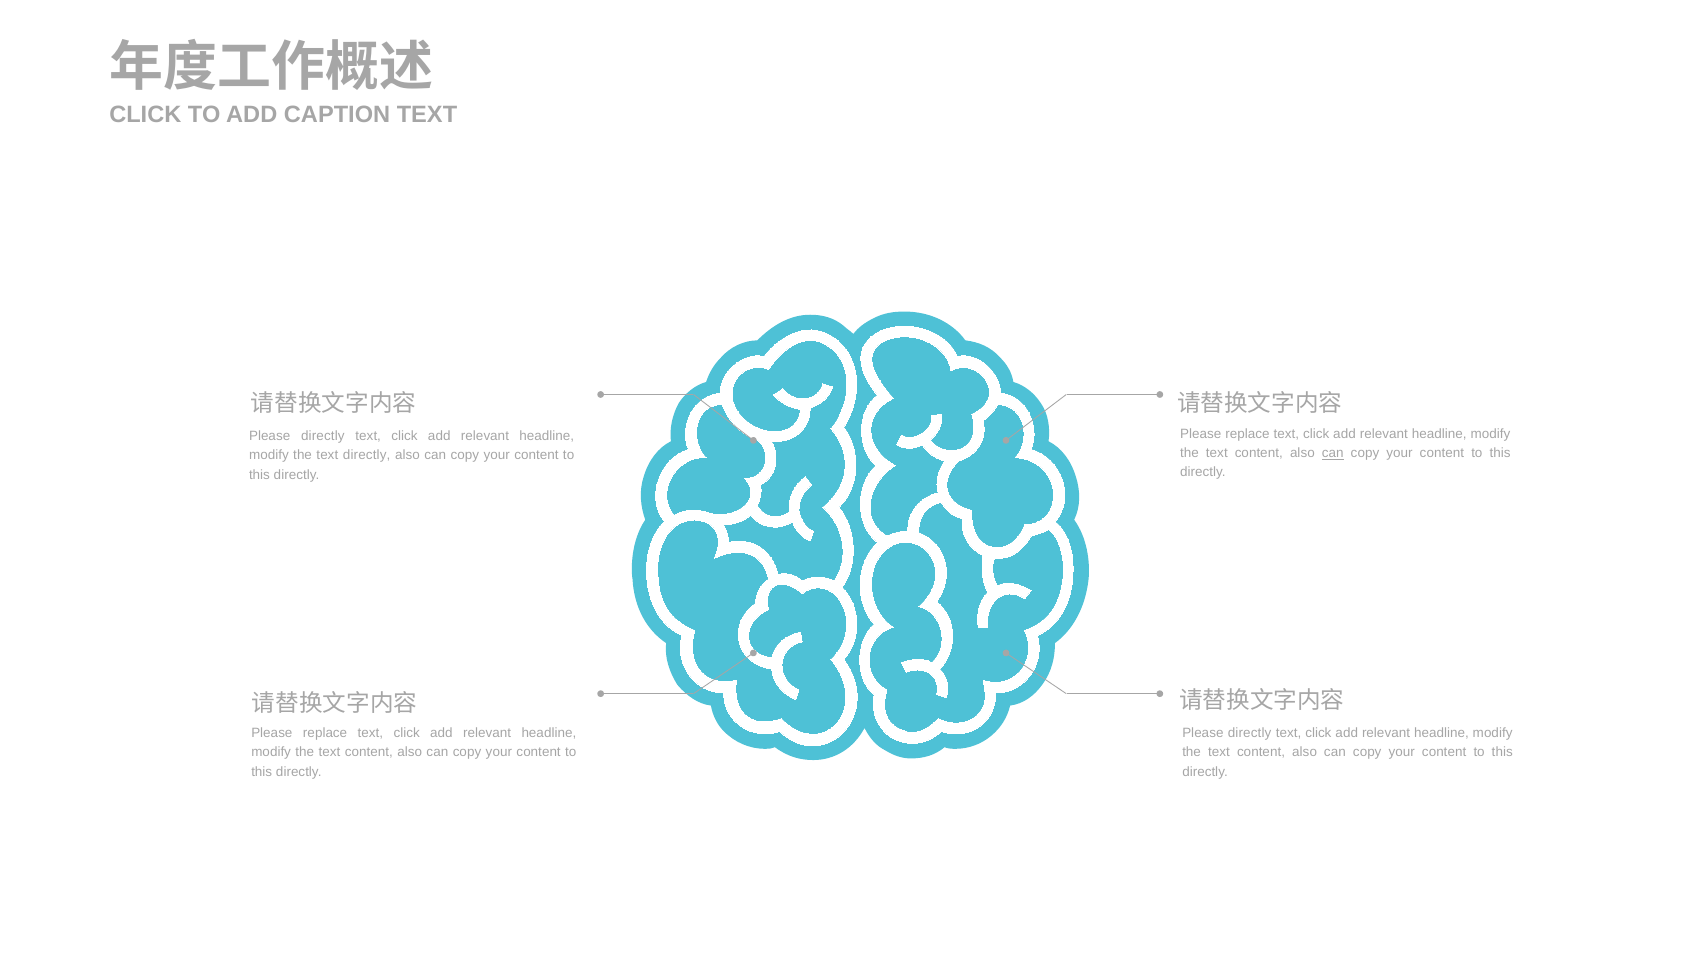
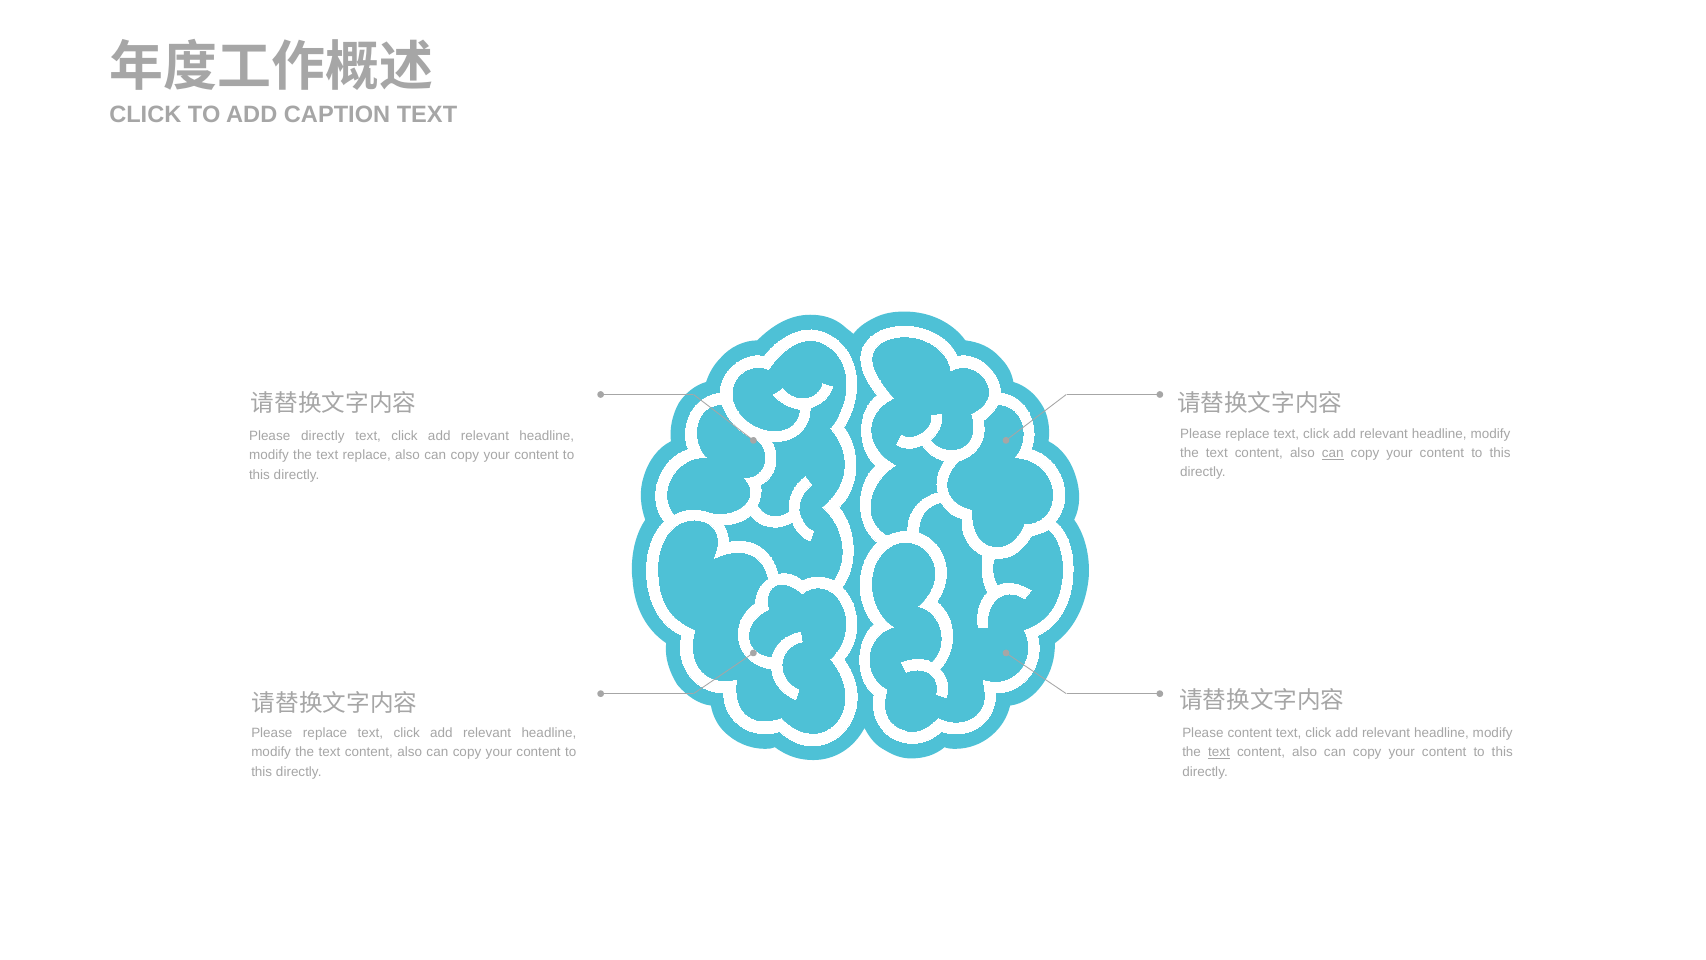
text directly: directly -> replace
directly at (1250, 733): directly -> content
text at (1219, 752) underline: none -> present
